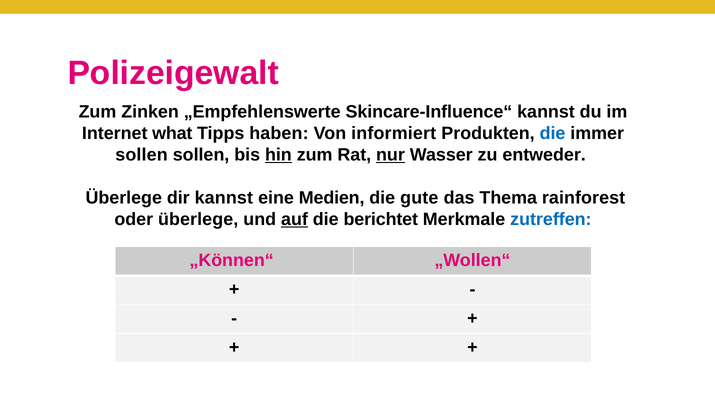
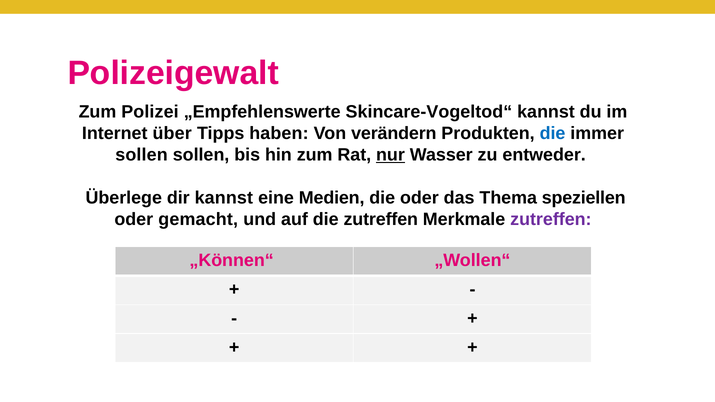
Zinken: Zinken -> Polizei
Skincare-Influence“: Skincare-Influence“ -> Skincare-Vogeltod“
what: what -> über
informiert: informiert -> verändern
hin underline: present -> none
die gute: gute -> oder
rainforest: rainforest -> speziellen
oder überlege: überlege -> gemacht
auf underline: present -> none
die berichtet: berichtet -> zutreffen
zutreffen at (551, 219) colour: blue -> purple
